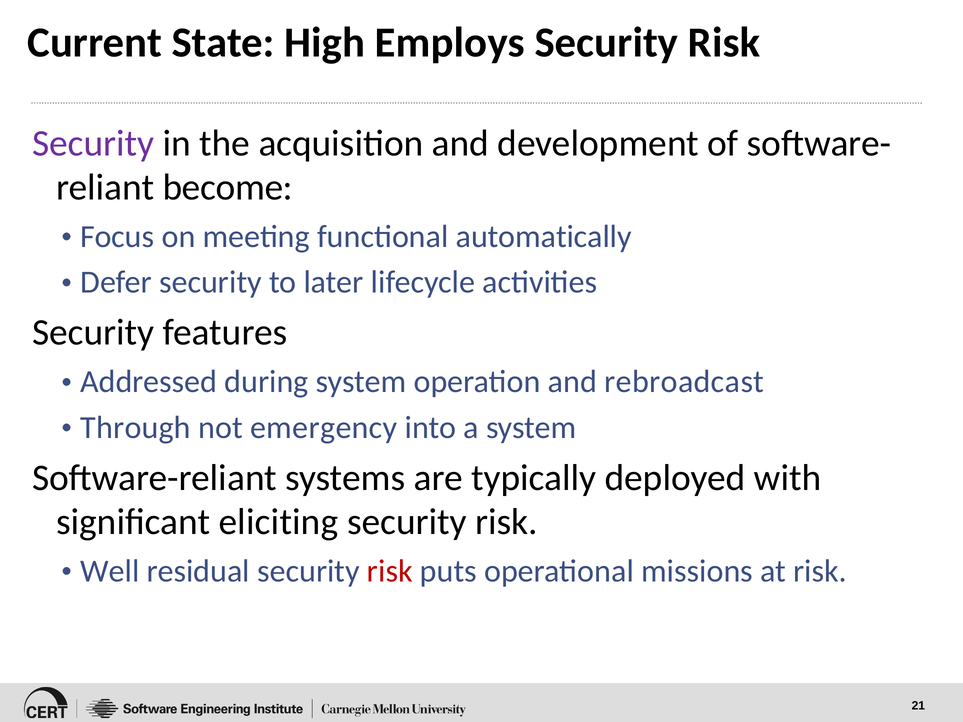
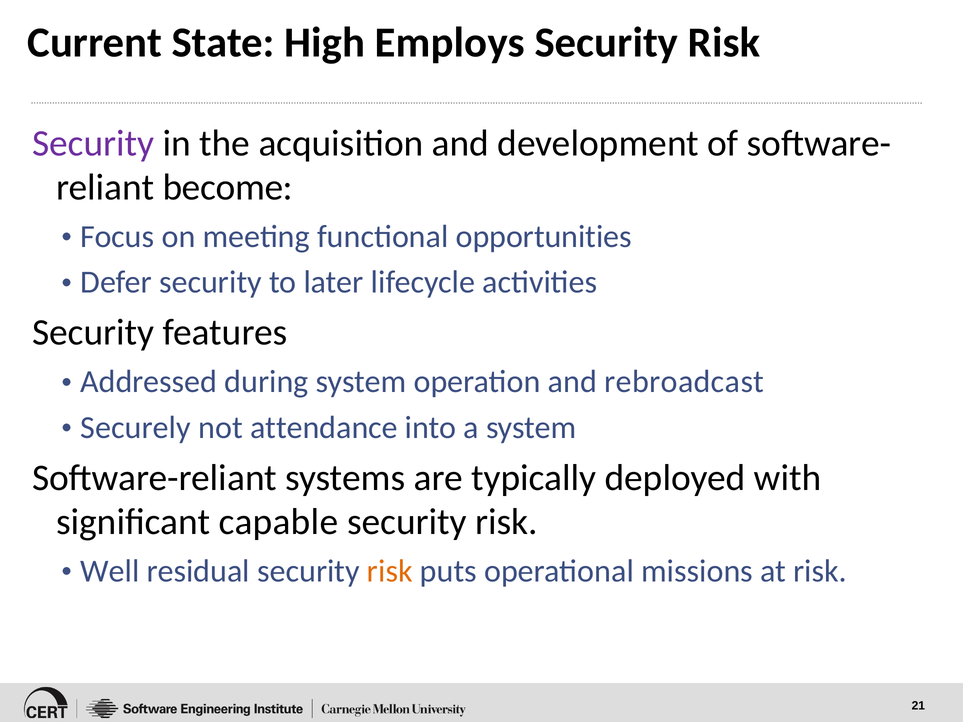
automatically: automatically -> opportunities
Through: Through -> Securely
emergency: emergency -> attendance
eliciting: eliciting -> capable
risk at (390, 571) colour: red -> orange
